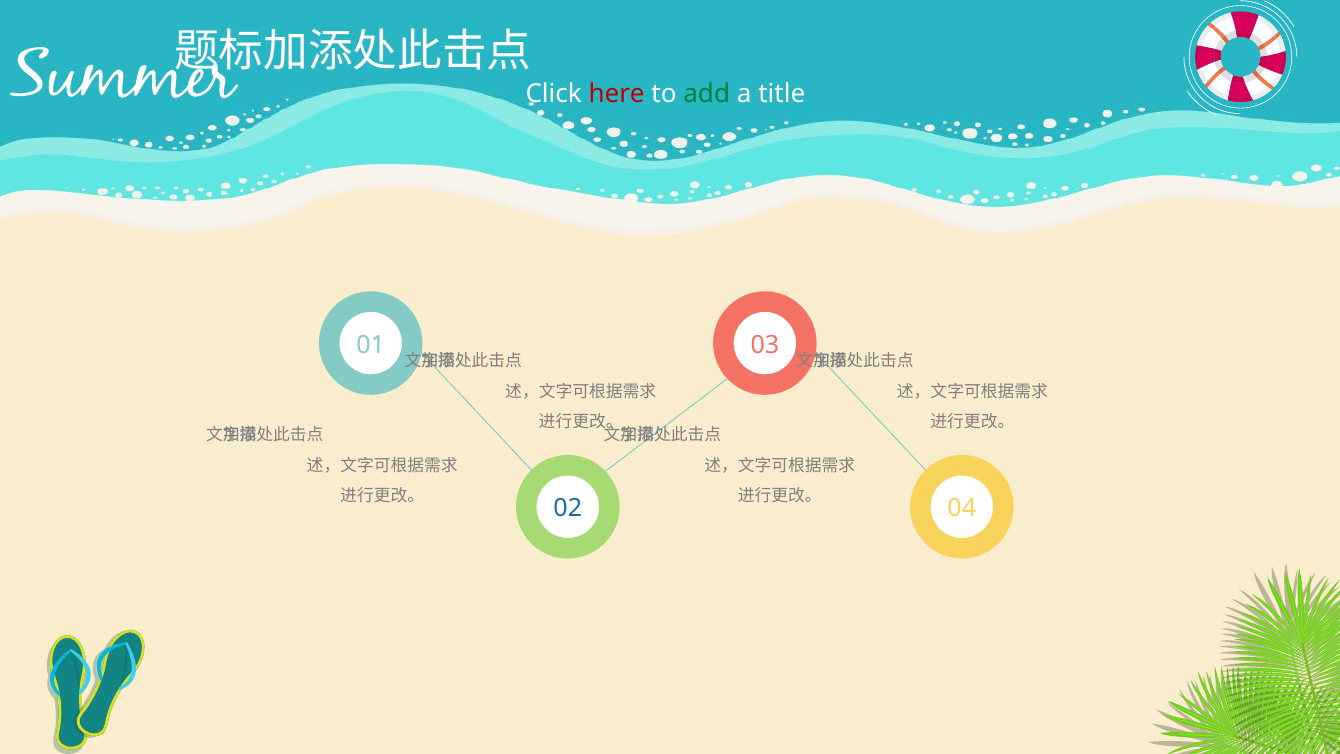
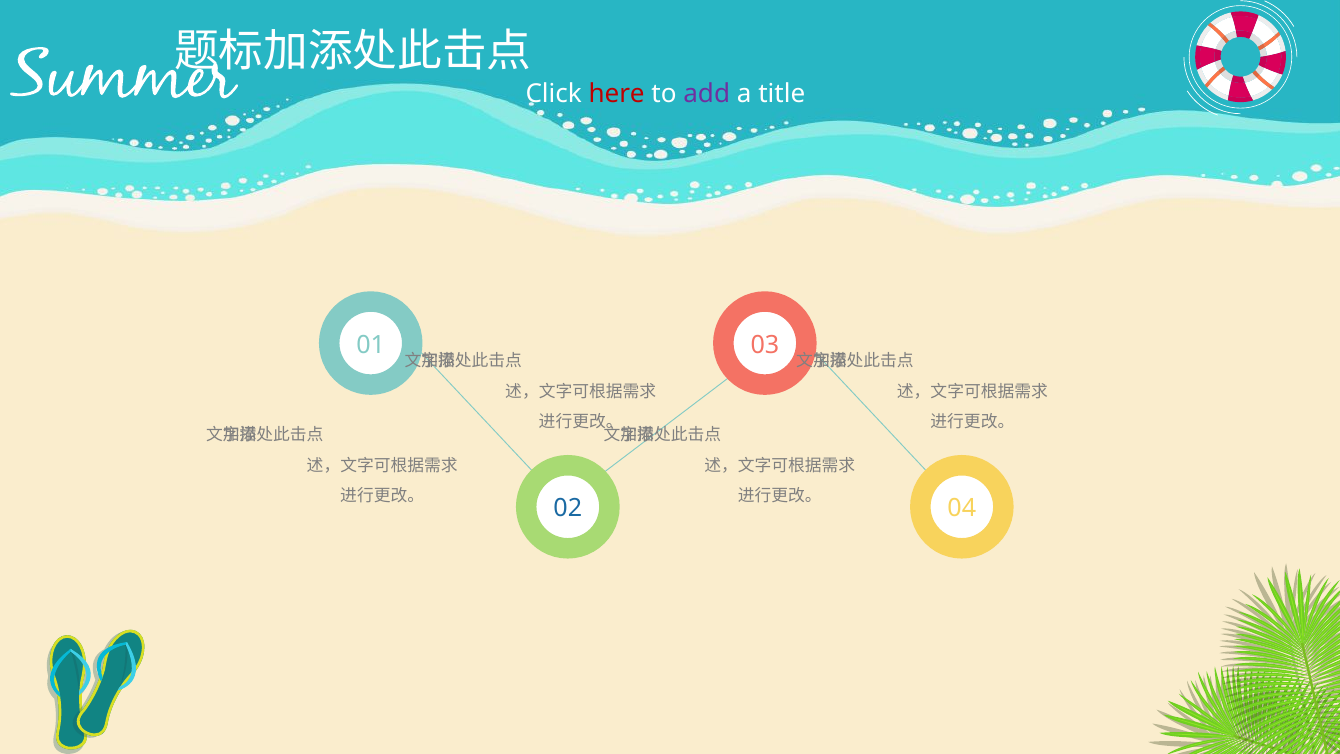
add colour: green -> purple
